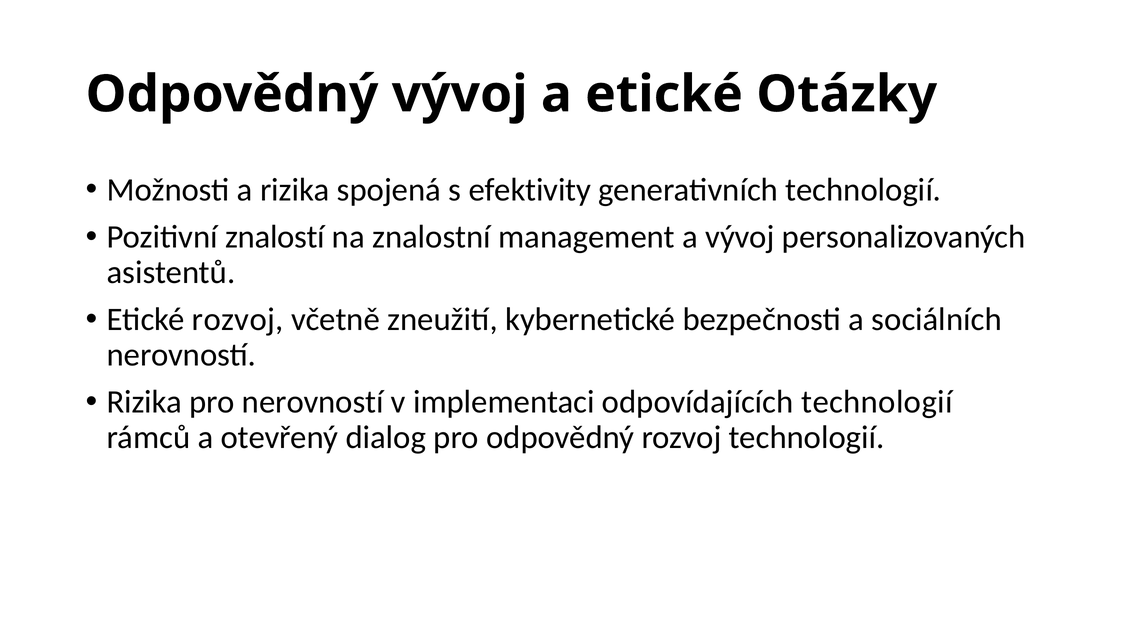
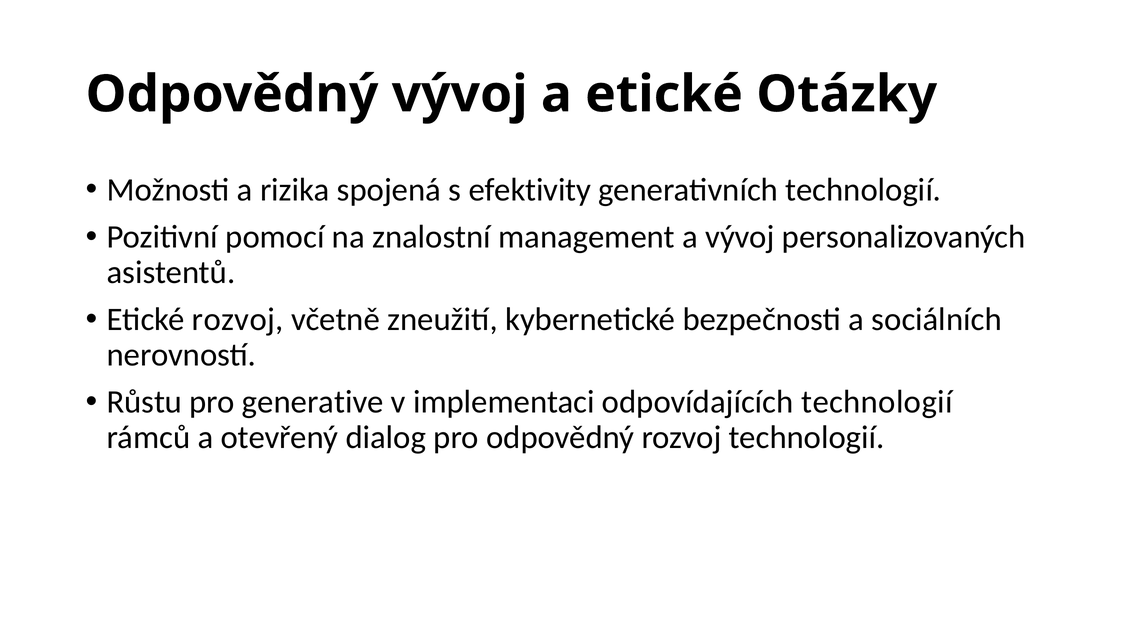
znalostí: znalostí -> pomocí
Rizika at (144, 402): Rizika -> Růstu
pro nerovností: nerovností -> generative
